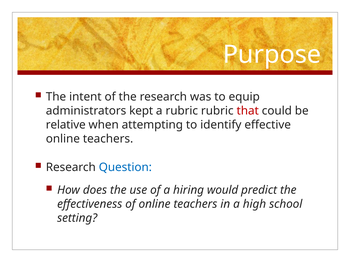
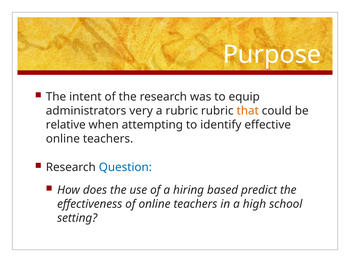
kept: kept -> very
that colour: red -> orange
would: would -> based
